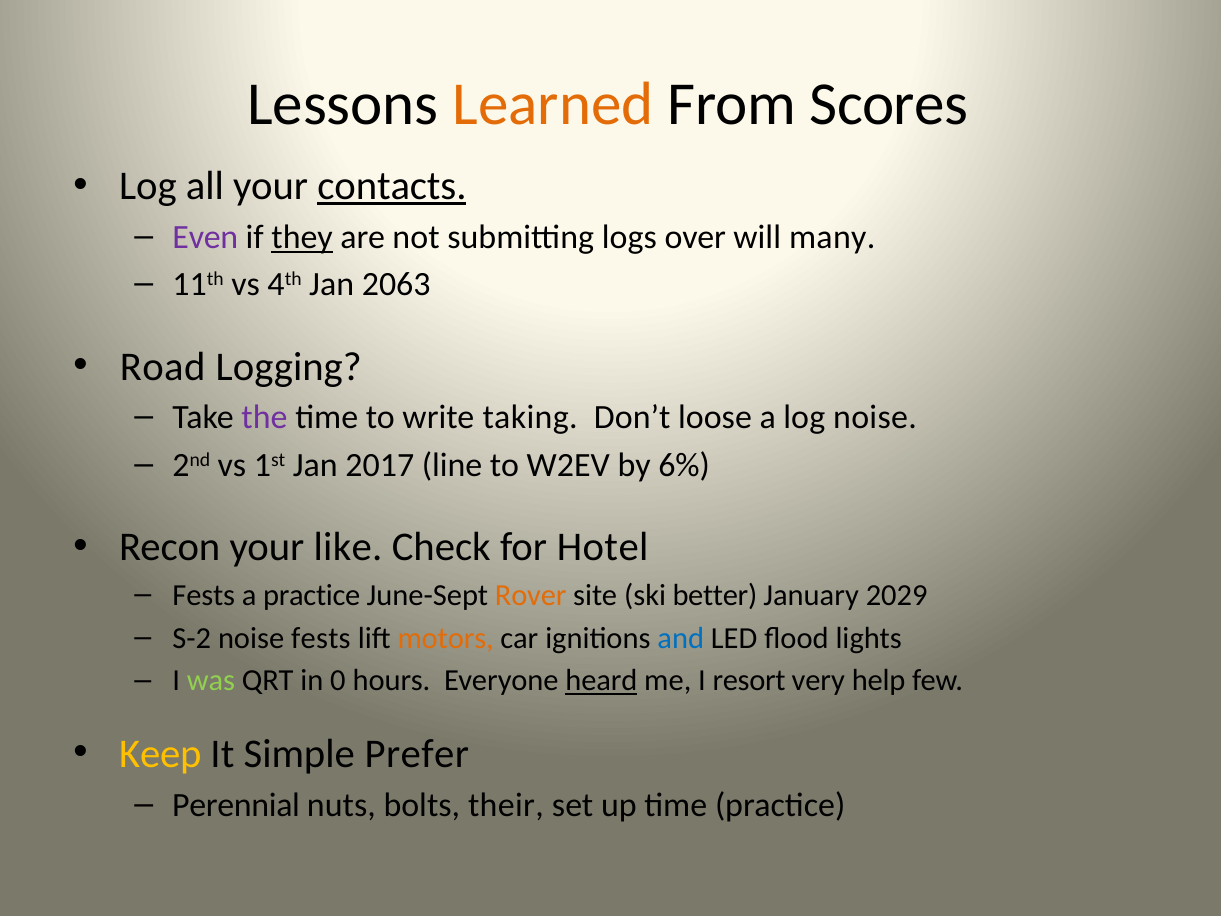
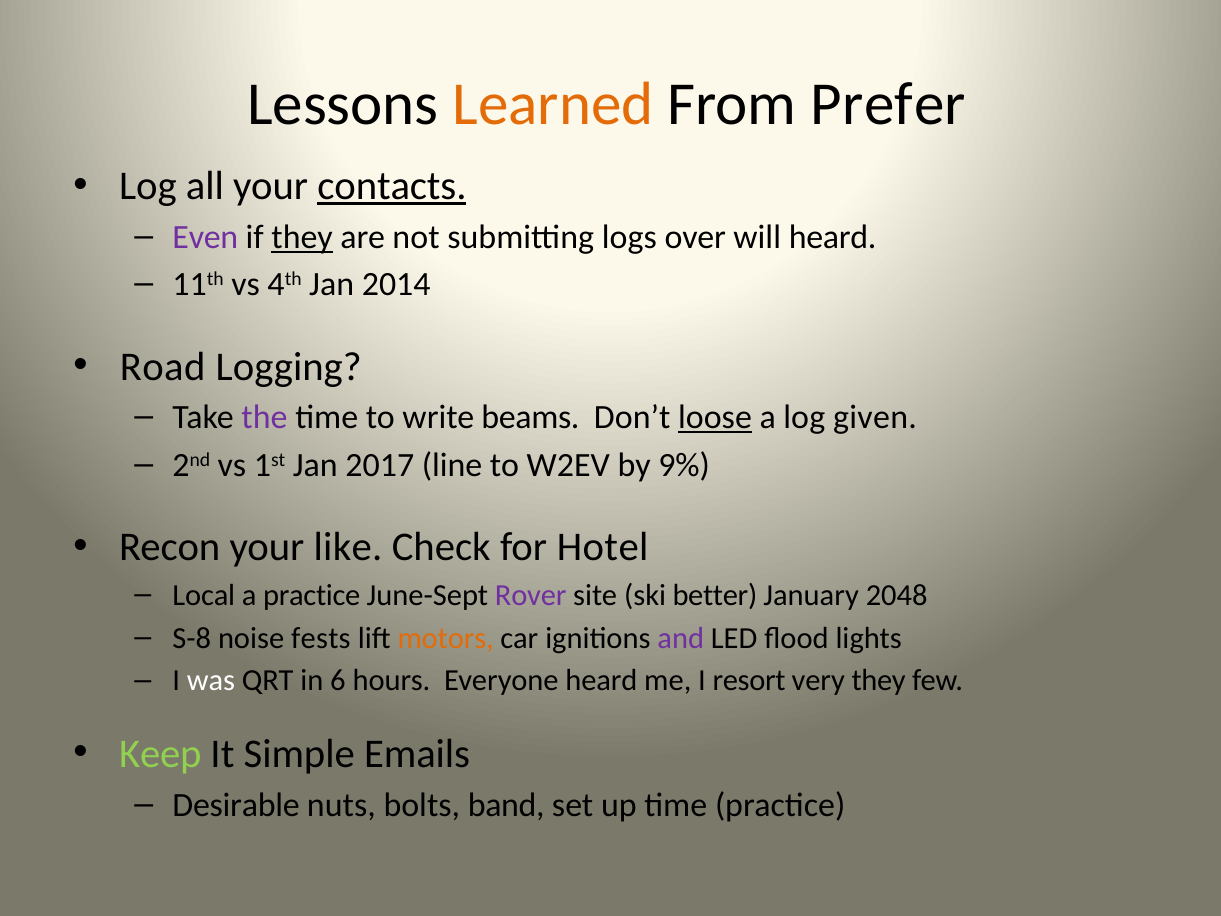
Scores: Scores -> Prefer
will many: many -> heard
2063: 2063 -> 2014
taking: taking -> beams
loose underline: none -> present
log noise: noise -> given
6%: 6% -> 9%
Fests at (204, 595): Fests -> Local
Rover colour: orange -> purple
2029: 2029 -> 2048
S-2: S-2 -> S-8
and colour: blue -> purple
was colour: light green -> white
0: 0 -> 6
heard at (601, 681) underline: present -> none
very help: help -> they
Keep colour: yellow -> light green
Prefer: Prefer -> Emails
Perennial: Perennial -> Desirable
their: their -> band
